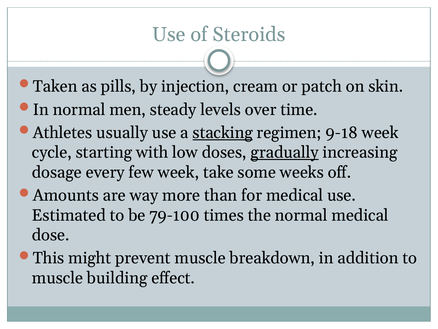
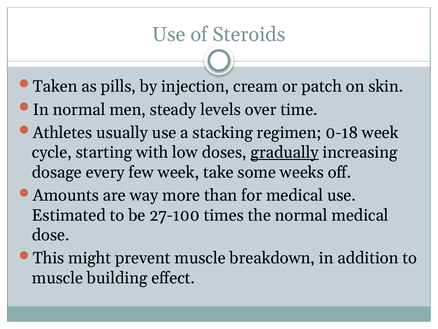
stacking underline: present -> none
9-18: 9-18 -> 0-18
79-100: 79-100 -> 27-100
